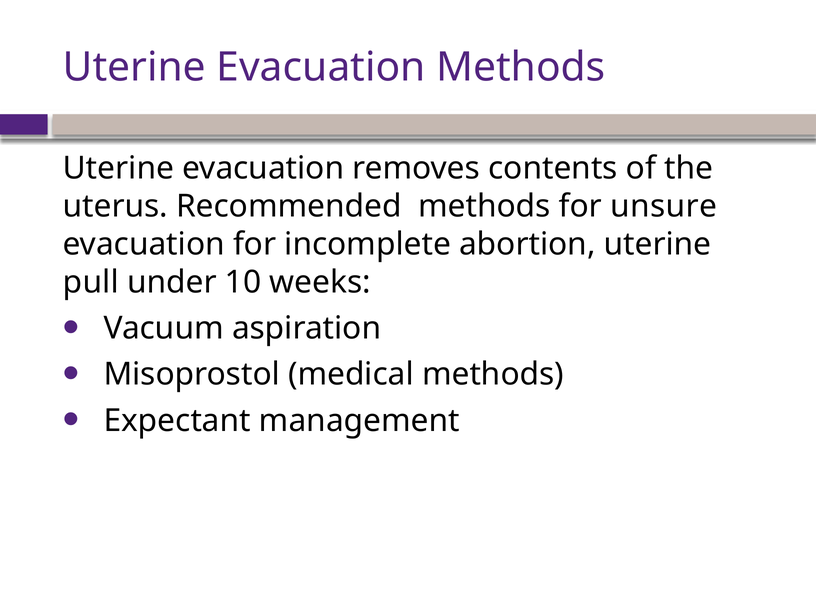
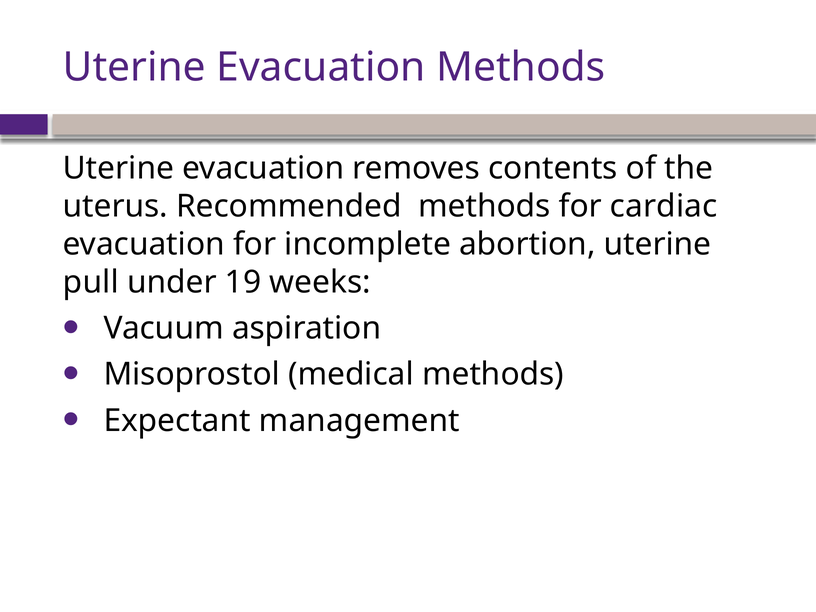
unsure: unsure -> cardiac
10: 10 -> 19
